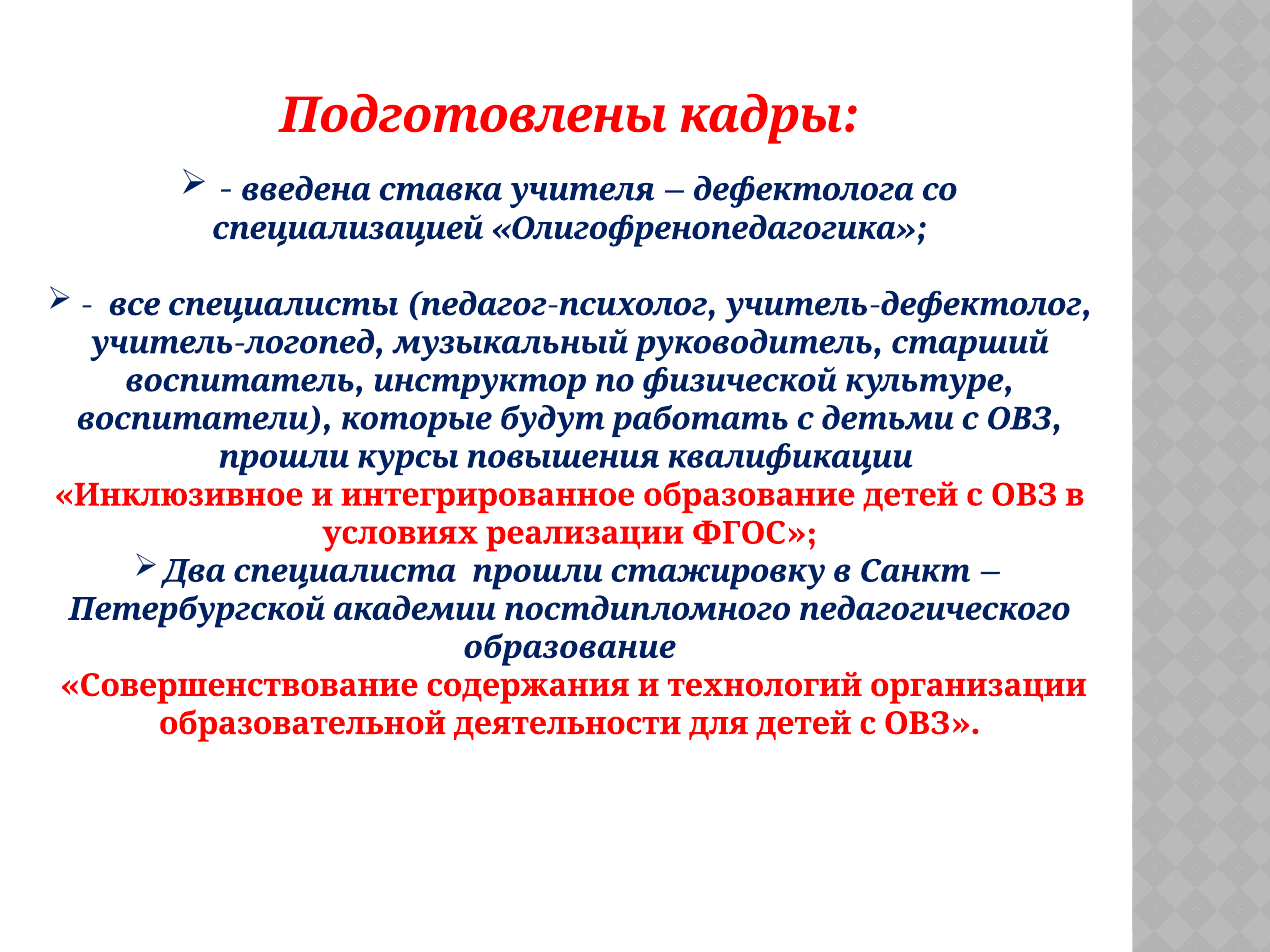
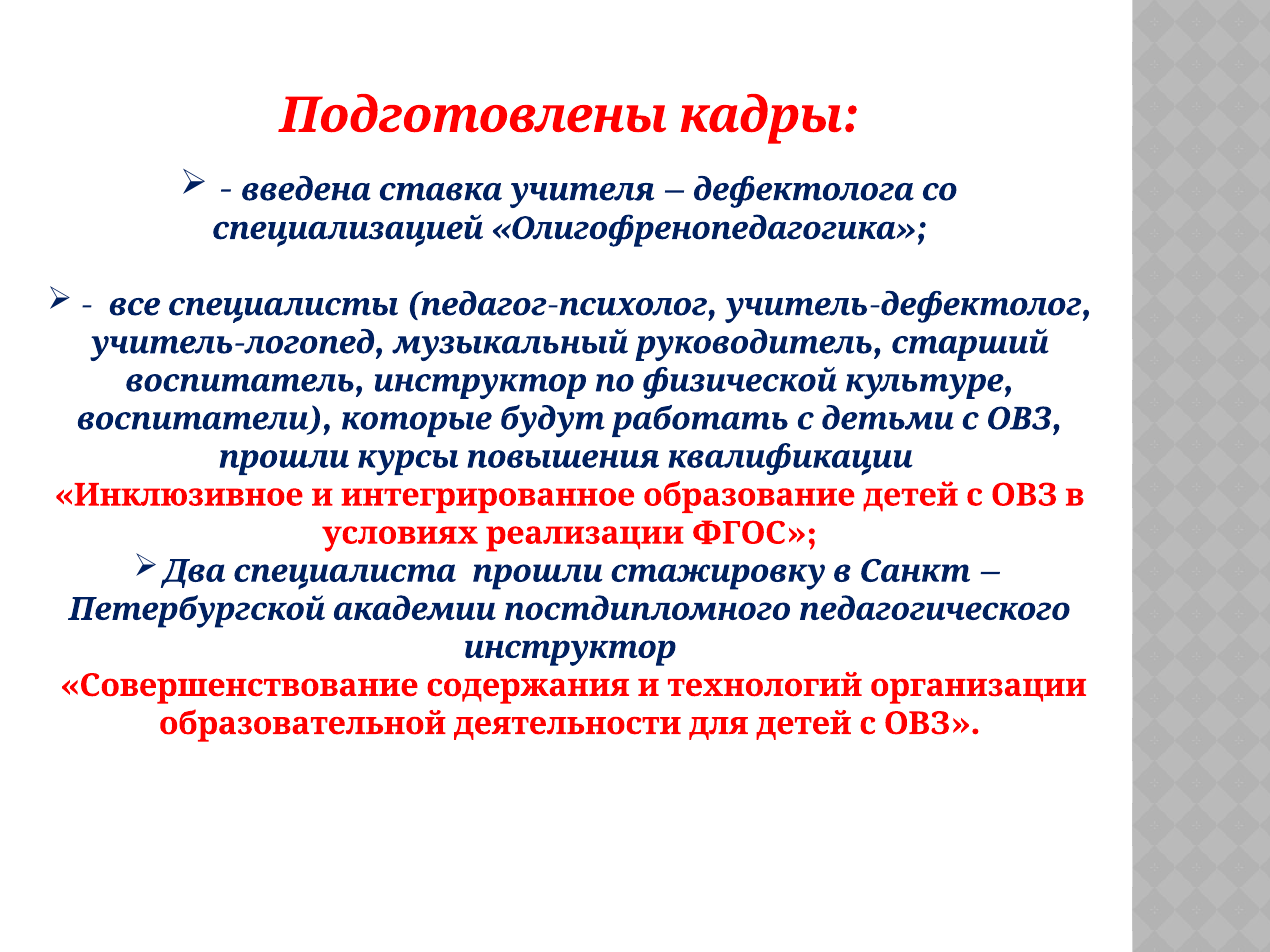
образование at (570, 648): образование -> инструктор
